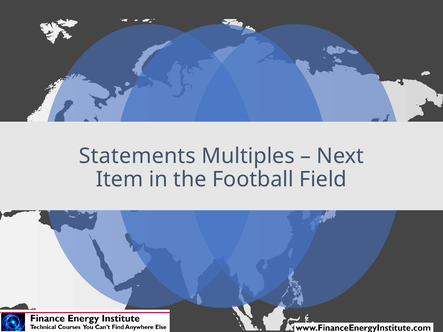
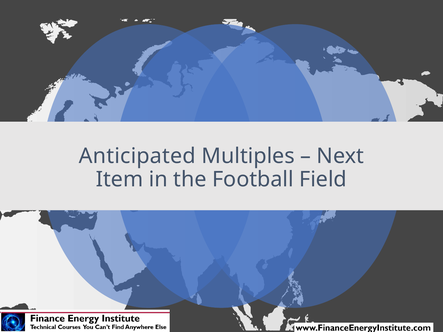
Statements: Statements -> Anticipated
